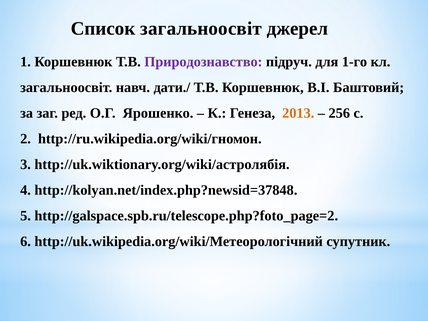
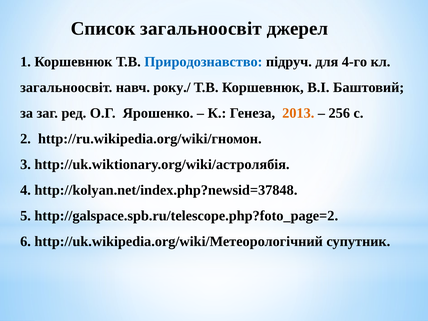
Природознавство colour: purple -> blue
1-го: 1-го -> 4-го
дати./: дати./ -> року./
